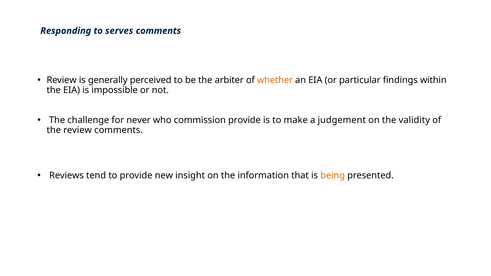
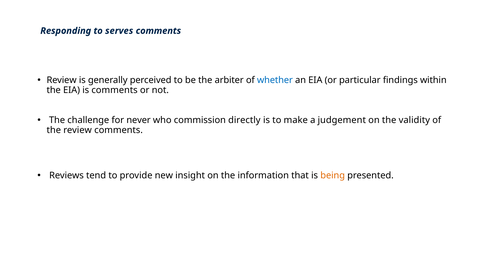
whether colour: orange -> blue
is impossible: impossible -> comments
commission provide: provide -> directly
